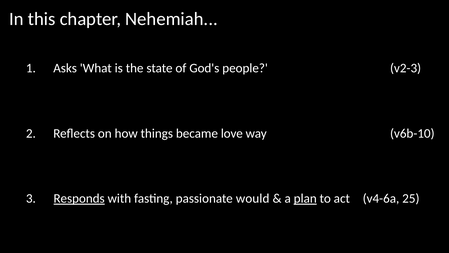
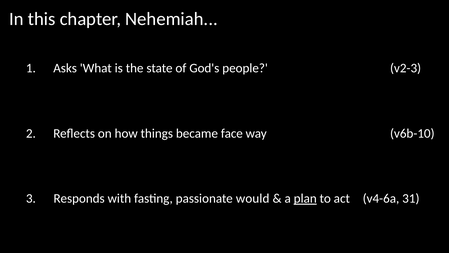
love: love -> face
Responds underline: present -> none
25: 25 -> 31
